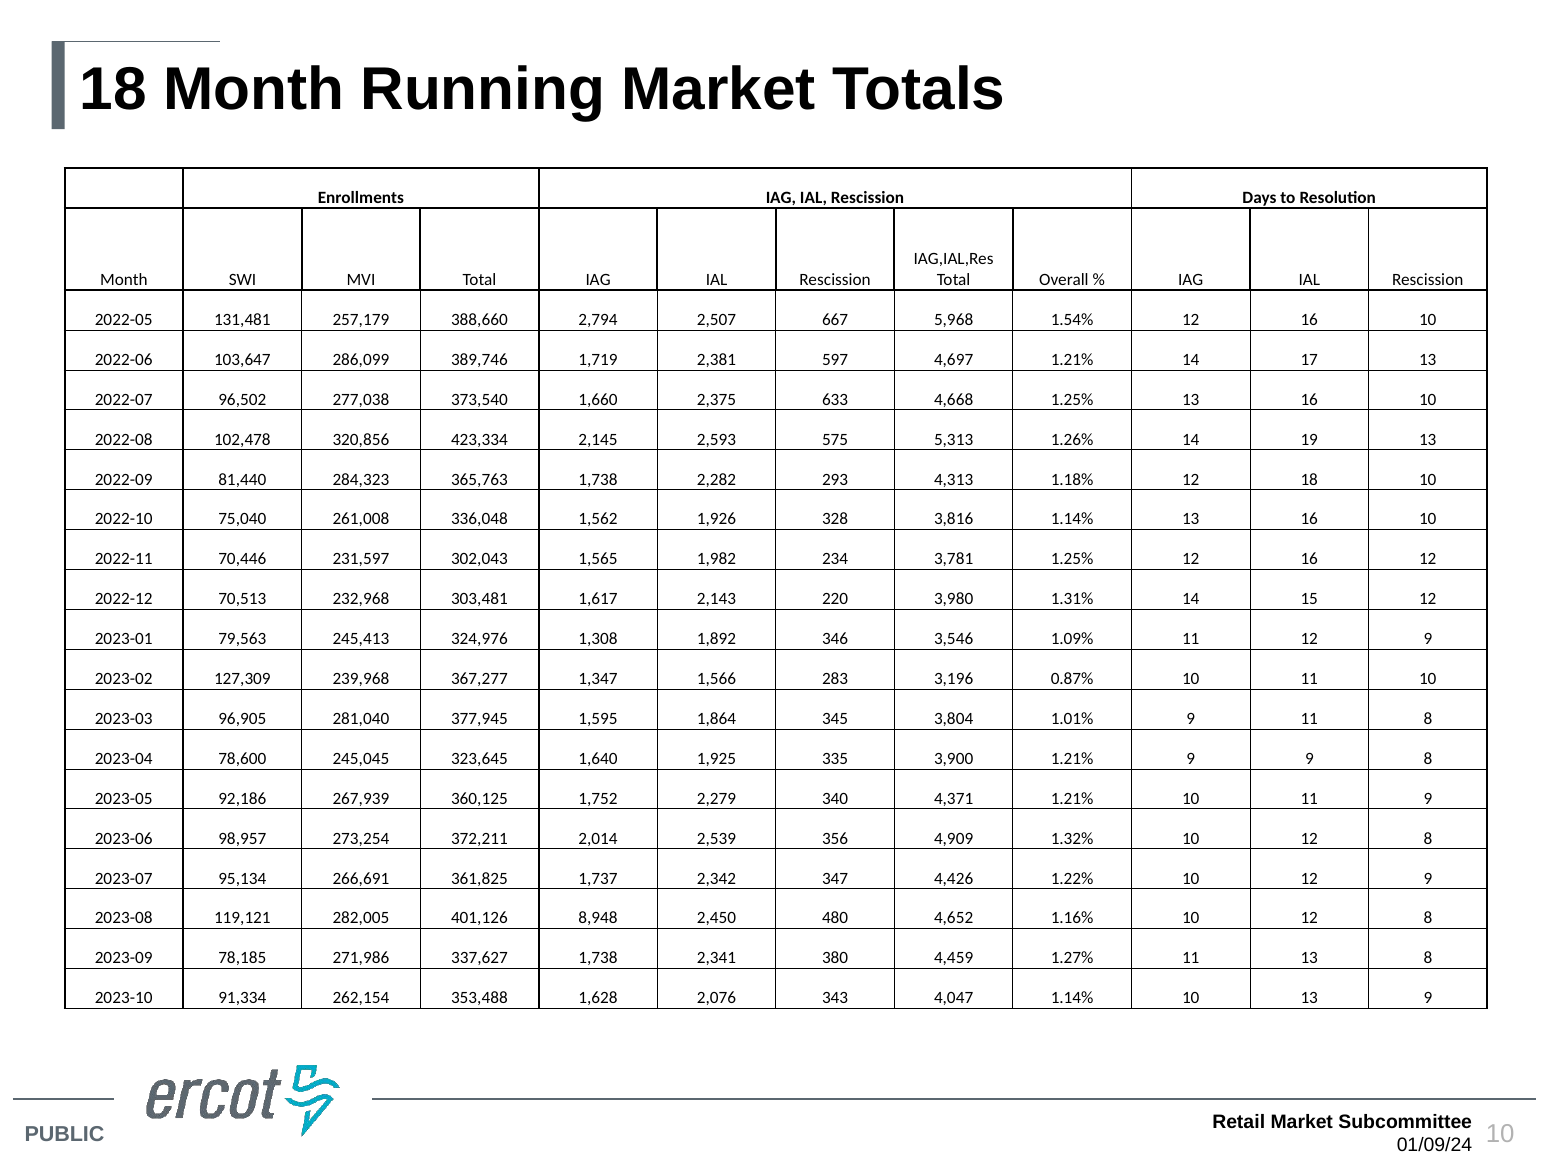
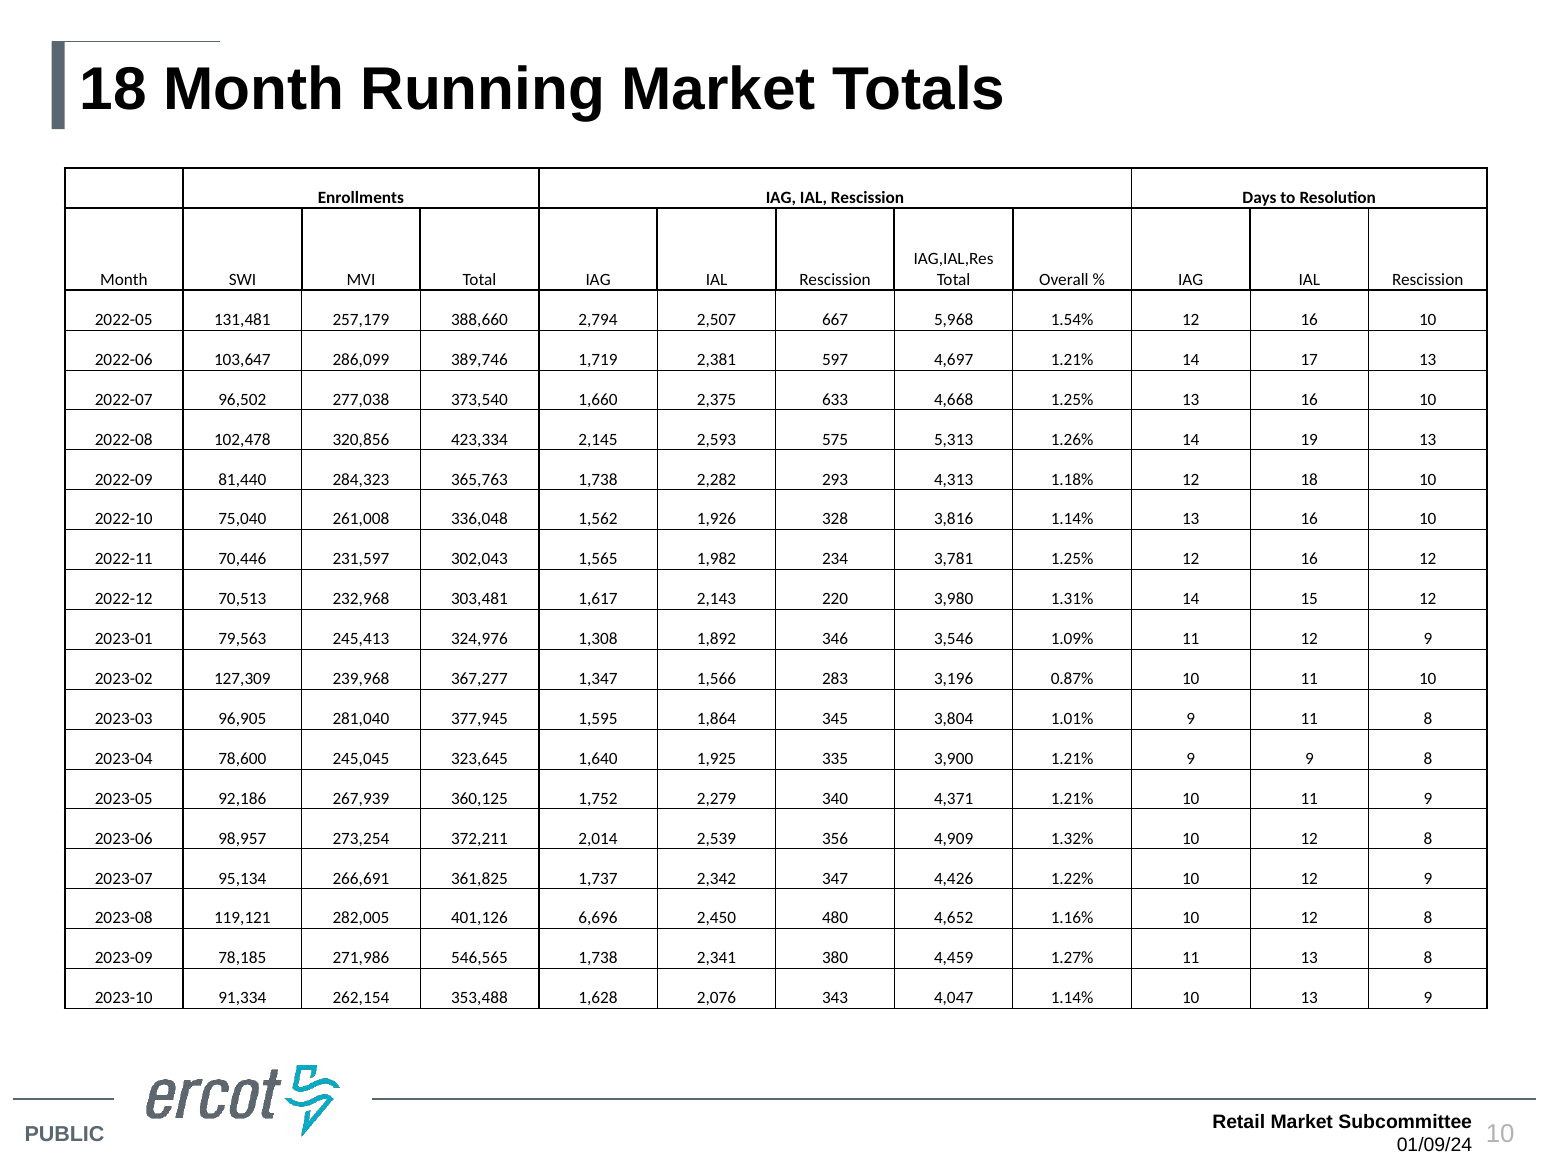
8,948: 8,948 -> 6,696
337,627: 337,627 -> 546,565
